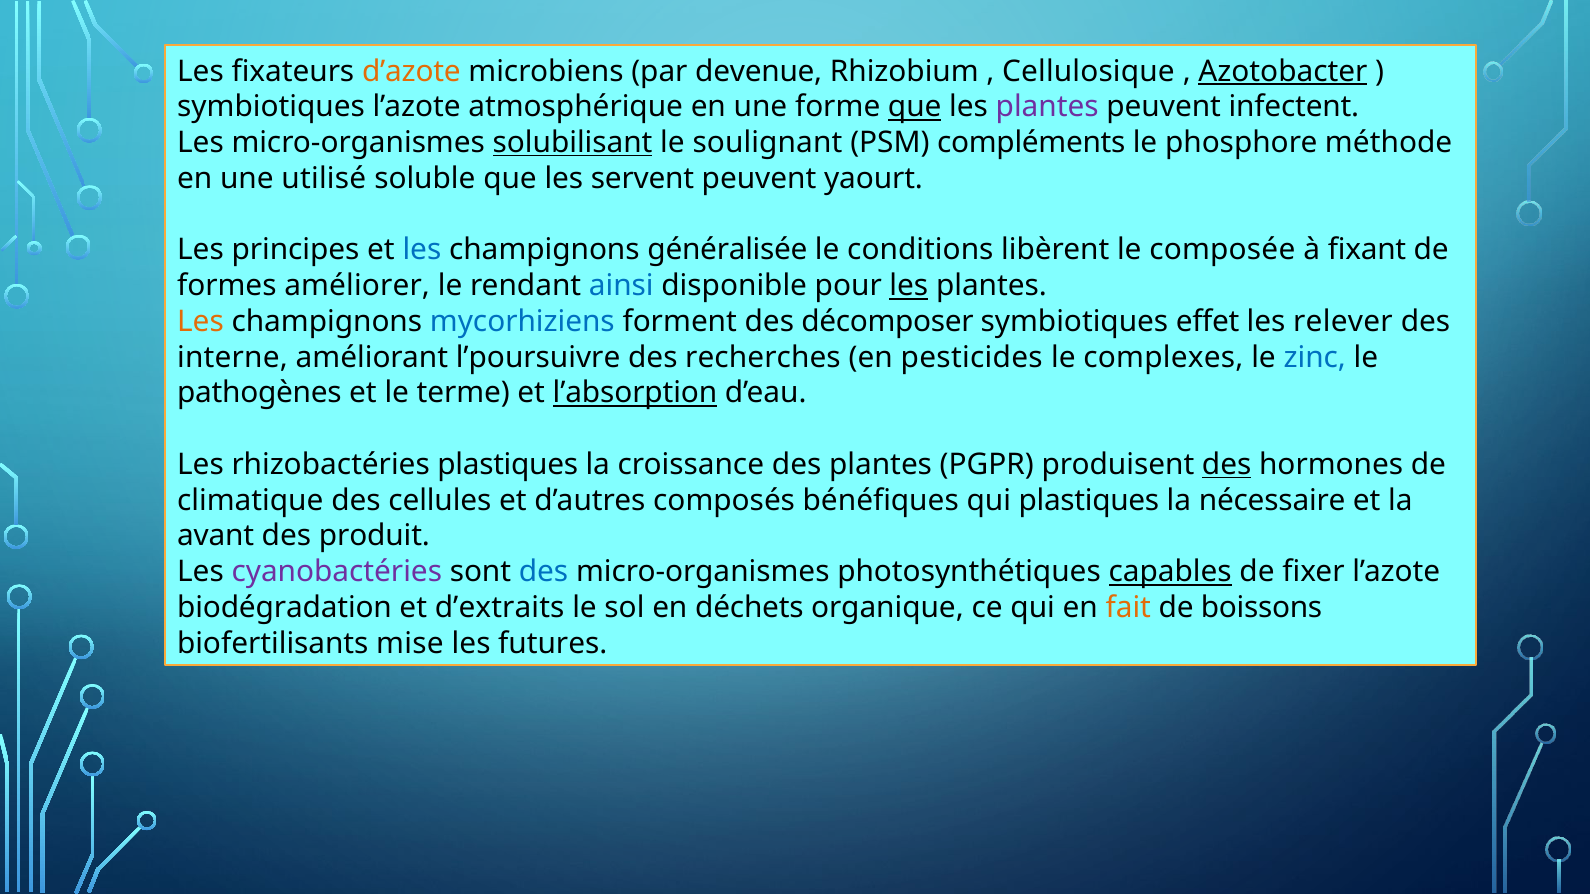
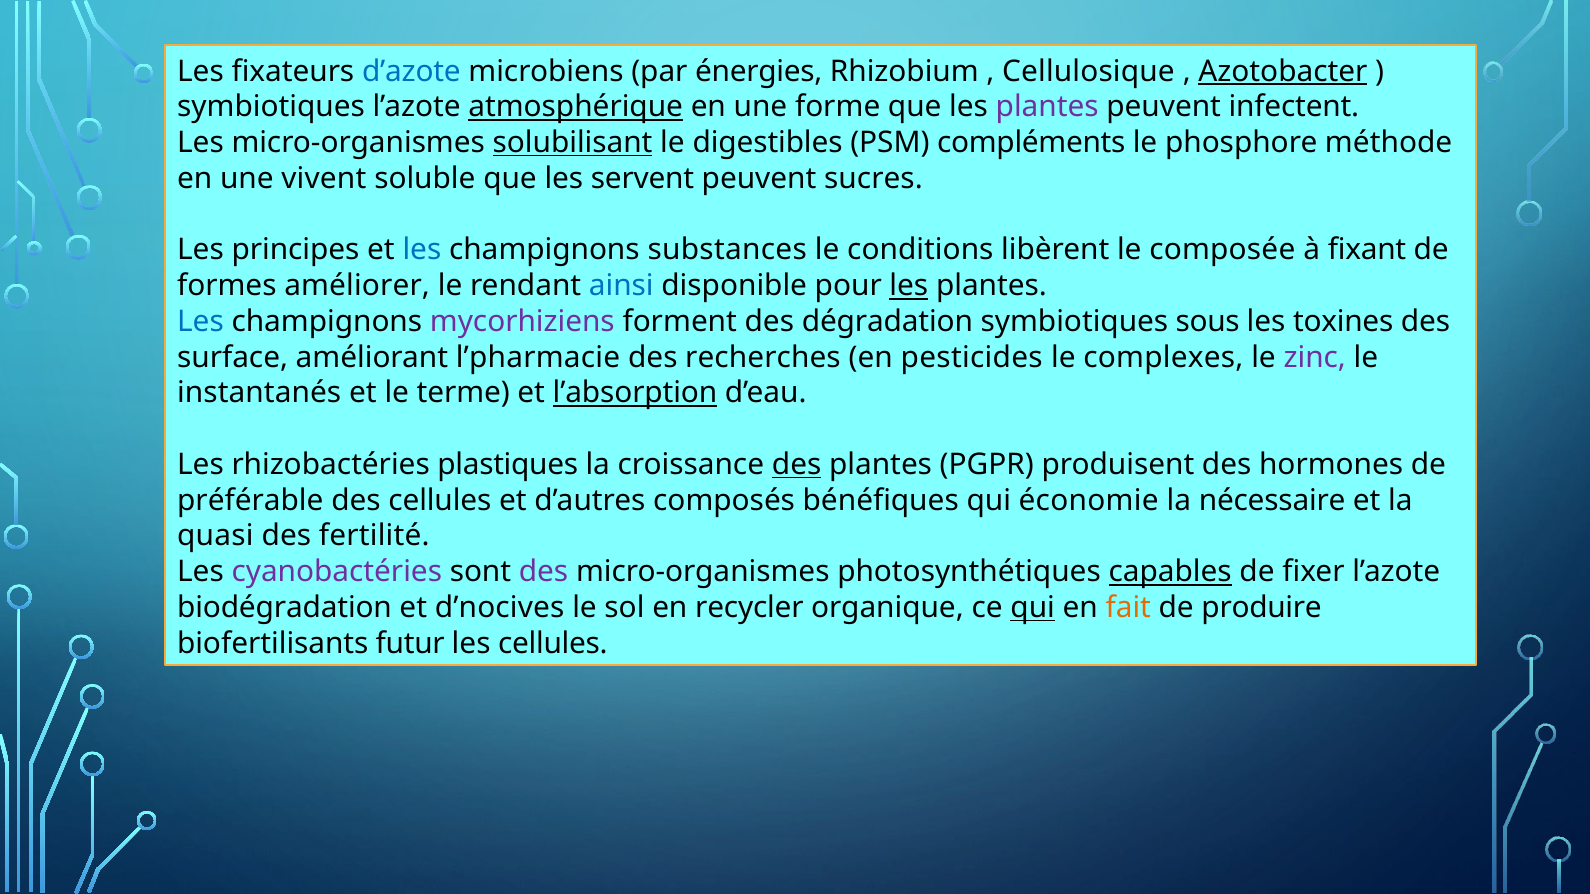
d’azote colour: orange -> blue
devenue: devenue -> énergies
atmosphérique underline: none -> present
que at (915, 107) underline: present -> none
soulignant: soulignant -> digestibles
utilisé: utilisé -> vivent
yaourt: yaourt -> sucres
généralisée: généralisée -> substances
Les at (200, 322) colour: orange -> blue
mycorhiziens colour: blue -> purple
décomposer: décomposer -> dégradation
effet: effet -> sous
relever: relever -> toxines
interne: interne -> surface
l’poursuivre: l’poursuivre -> l’pharmacie
zinc colour: blue -> purple
pathogènes: pathogènes -> instantanés
des at (797, 465) underline: none -> present
des at (1227, 465) underline: present -> none
climatique: climatique -> préférable
qui plastiques: plastiques -> économie
avant: avant -> quasi
produit: produit -> fertilité
des at (544, 572) colour: blue -> purple
d’extraits: d’extraits -> d’nocives
déchets: déchets -> recycler
qui at (1033, 608) underline: none -> present
boissons: boissons -> produire
mise: mise -> futur
les futures: futures -> cellules
